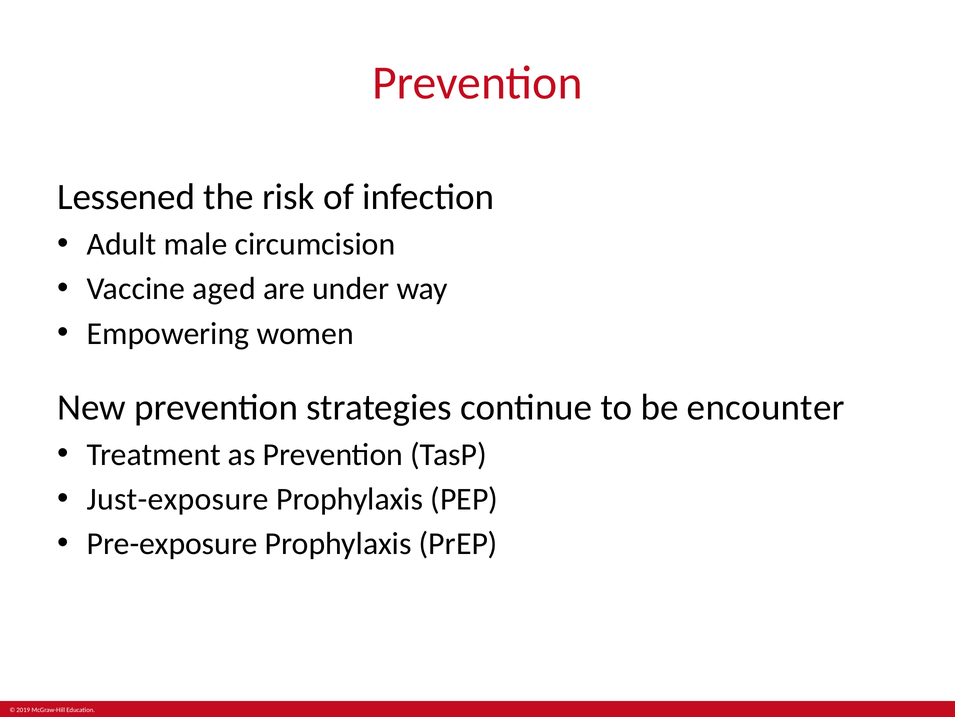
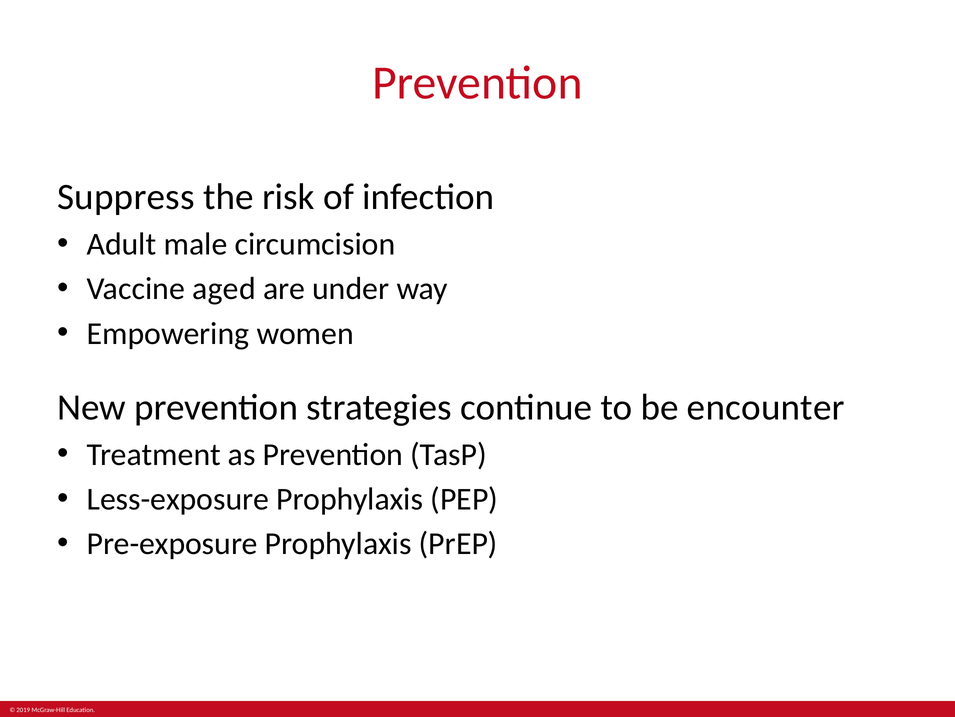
Lessened: Lessened -> Suppress
Just-exposure: Just-exposure -> Less-exposure
